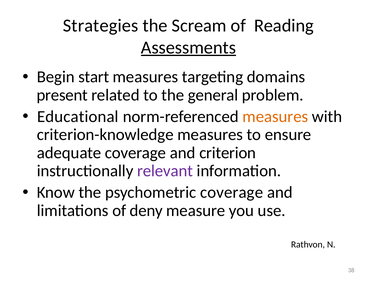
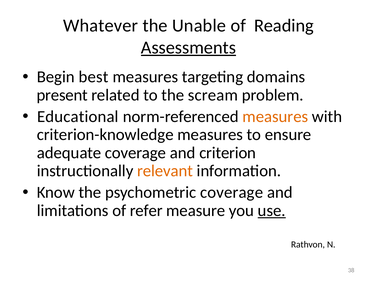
Strategies: Strategies -> Whatever
Scream: Scream -> Unable
start: start -> best
general: general -> scream
relevant colour: purple -> orange
deny: deny -> refer
use underline: none -> present
